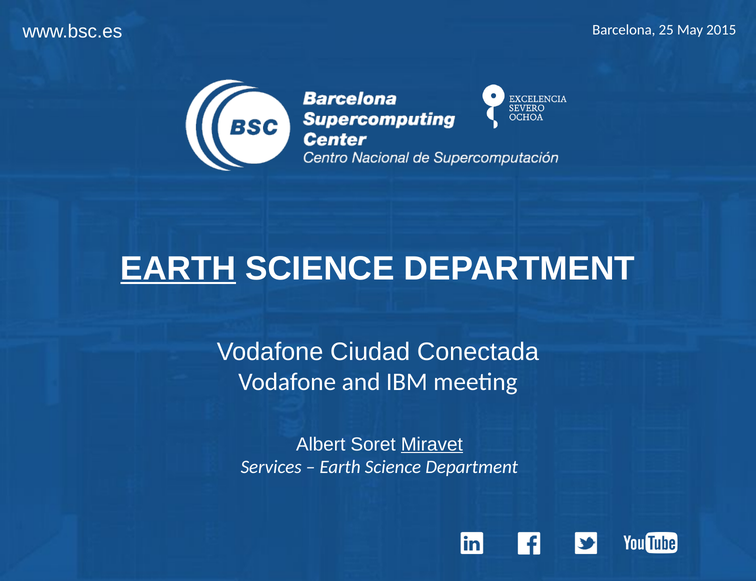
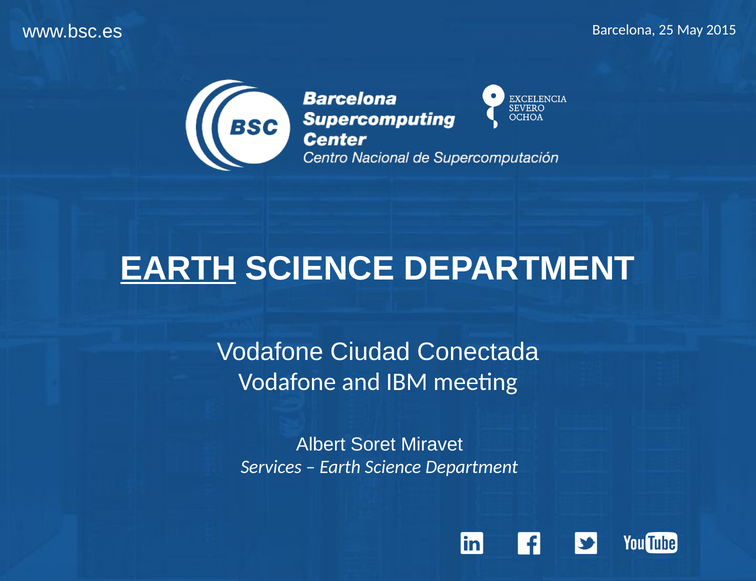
Miravet underline: present -> none
